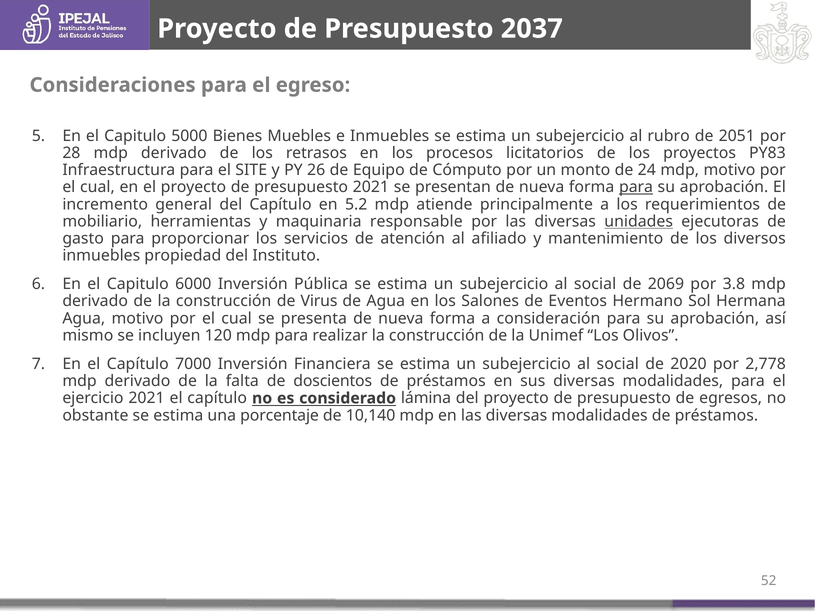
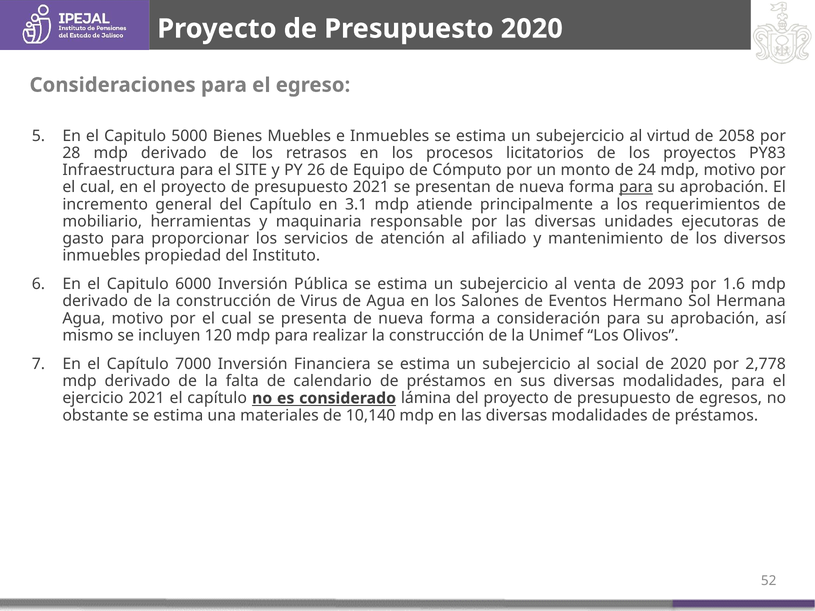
Presupuesto 2037: 2037 -> 2020
rubro: rubro -> virtud
2051: 2051 -> 2058
5.2: 5.2 -> 3.1
unidades underline: present -> none
social at (595, 284): social -> venta
2069: 2069 -> 2093
3.8: 3.8 -> 1.6
doscientos: doscientos -> calendario
porcentaje: porcentaje -> materiales
